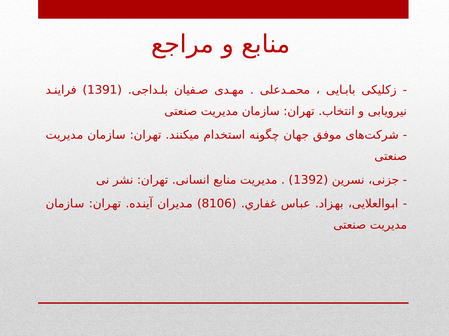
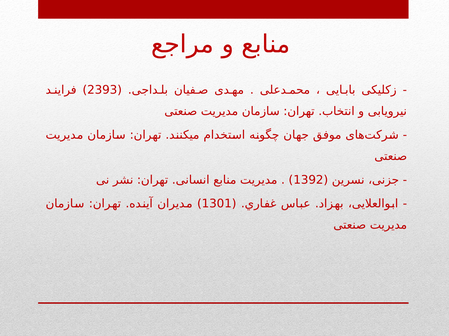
1391: 1391 -> 2393
8106: 8106 -> 1301
